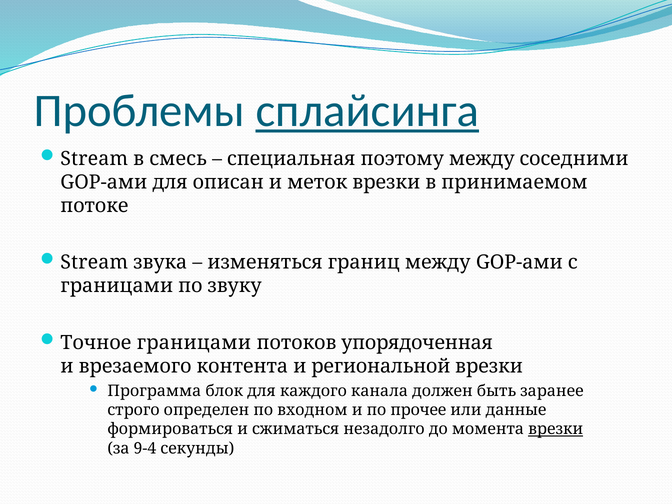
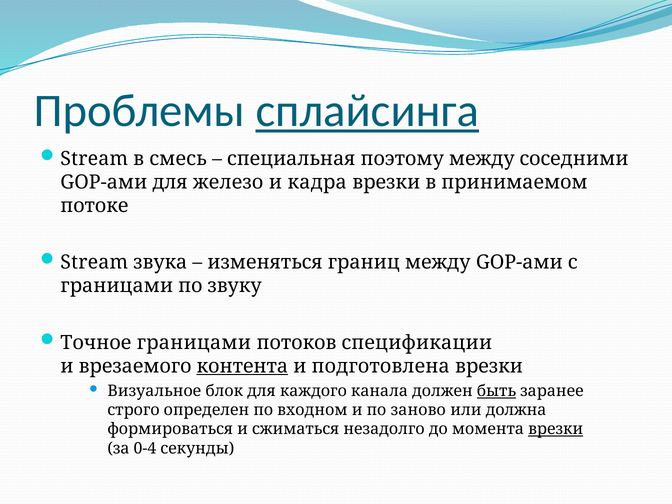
описан: описан -> железо
меток: меток -> кадра
упорядоченная: упорядоченная -> спецификации
контента underline: none -> present
региональной: региональной -> подготовлена
Программа: Программа -> Визуальное
быть underline: none -> present
прочее: прочее -> заново
данные: данные -> должна
9-4: 9-4 -> 0-4
